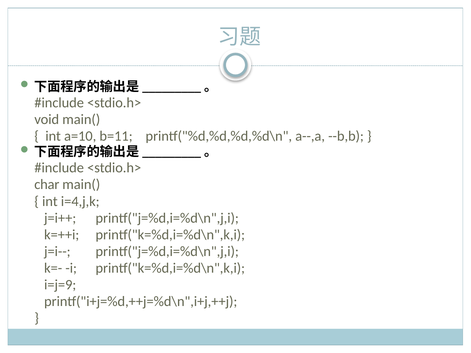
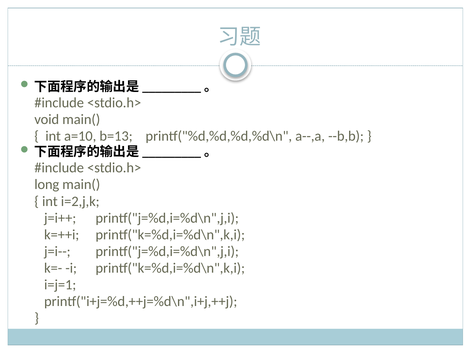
b=11: b=11 -> b=13
char: char -> long
i=4,j,k: i=4,j,k -> i=2,j,k
i=j=9: i=j=9 -> i=j=1
